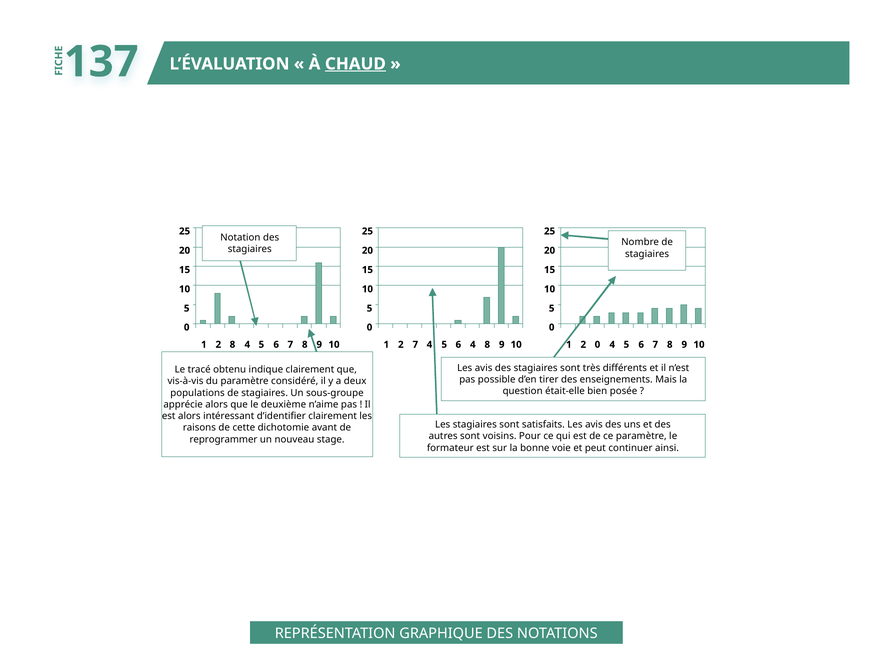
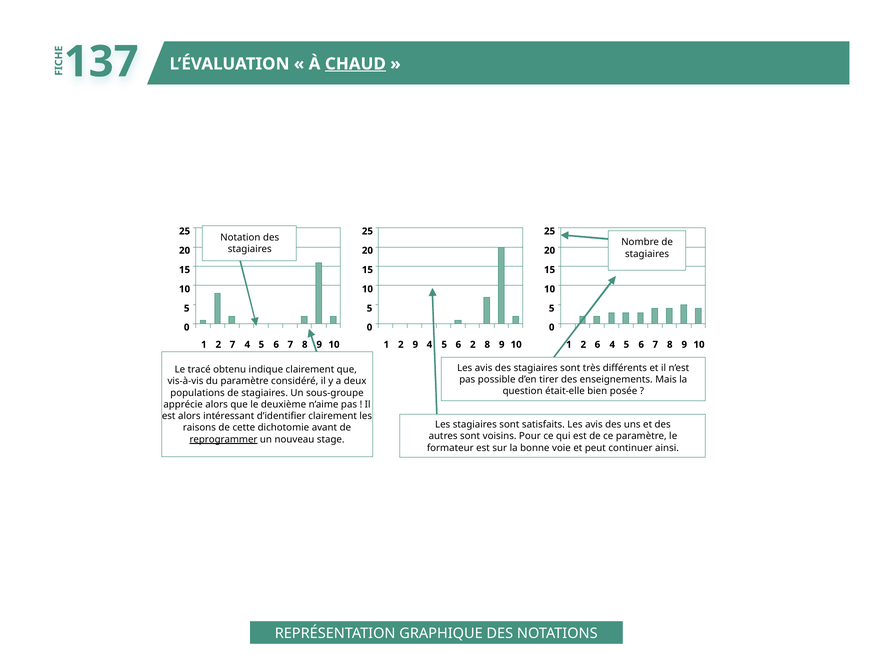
2 8: 8 -> 7
2 7: 7 -> 9
6 4: 4 -> 2
2 0: 0 -> 6
reprogrammer underline: none -> present
